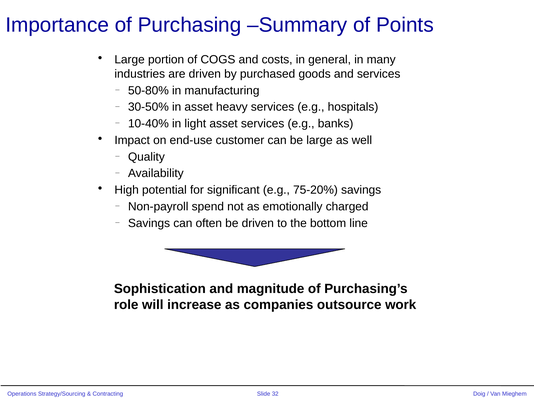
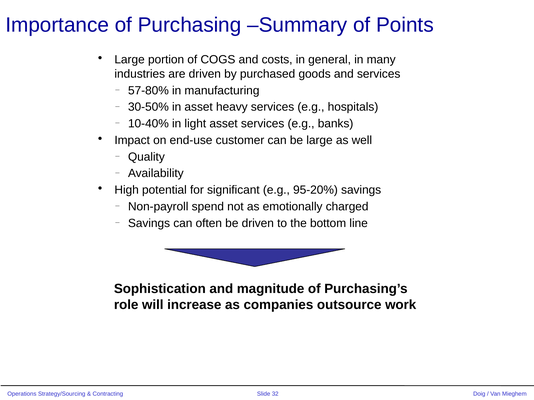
50-80%: 50-80% -> 57-80%
75-20%: 75-20% -> 95-20%
